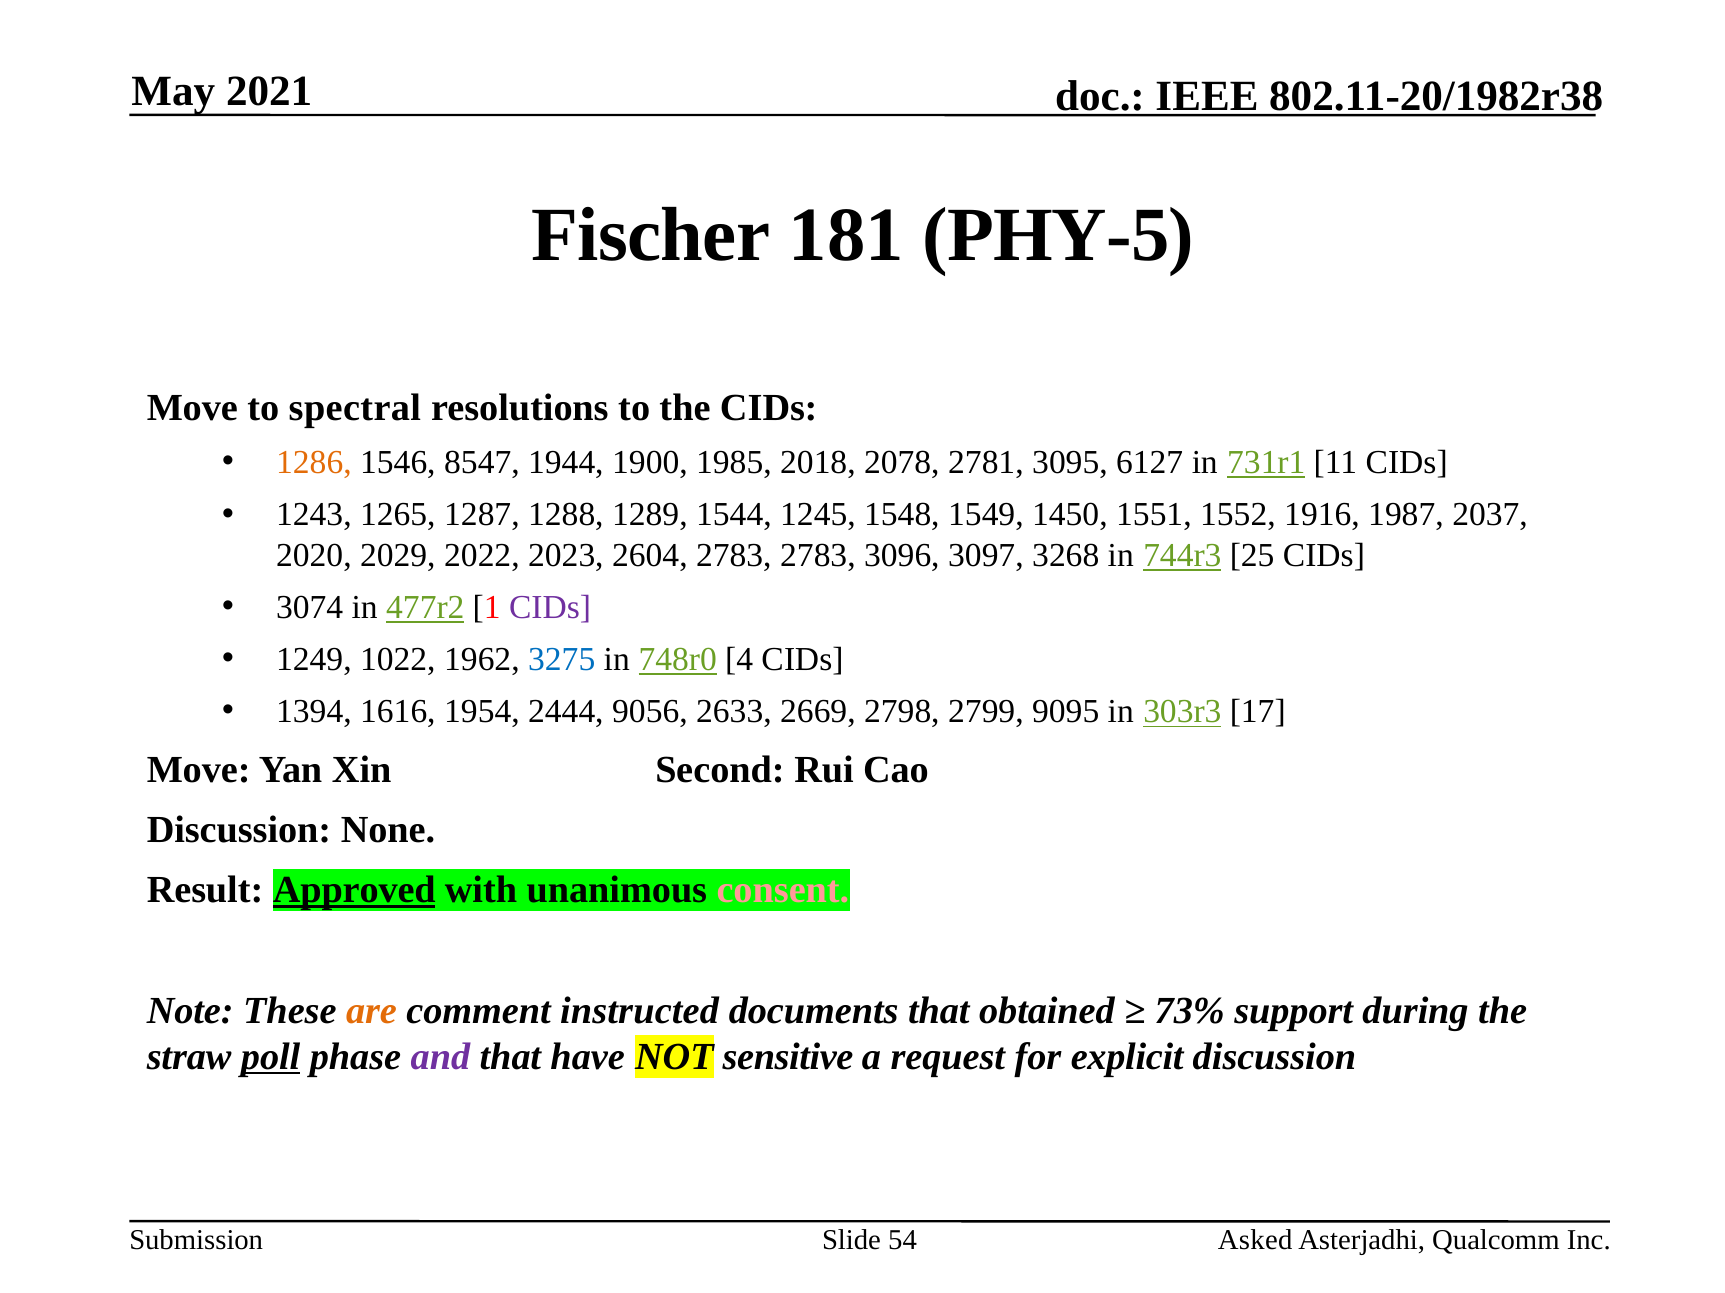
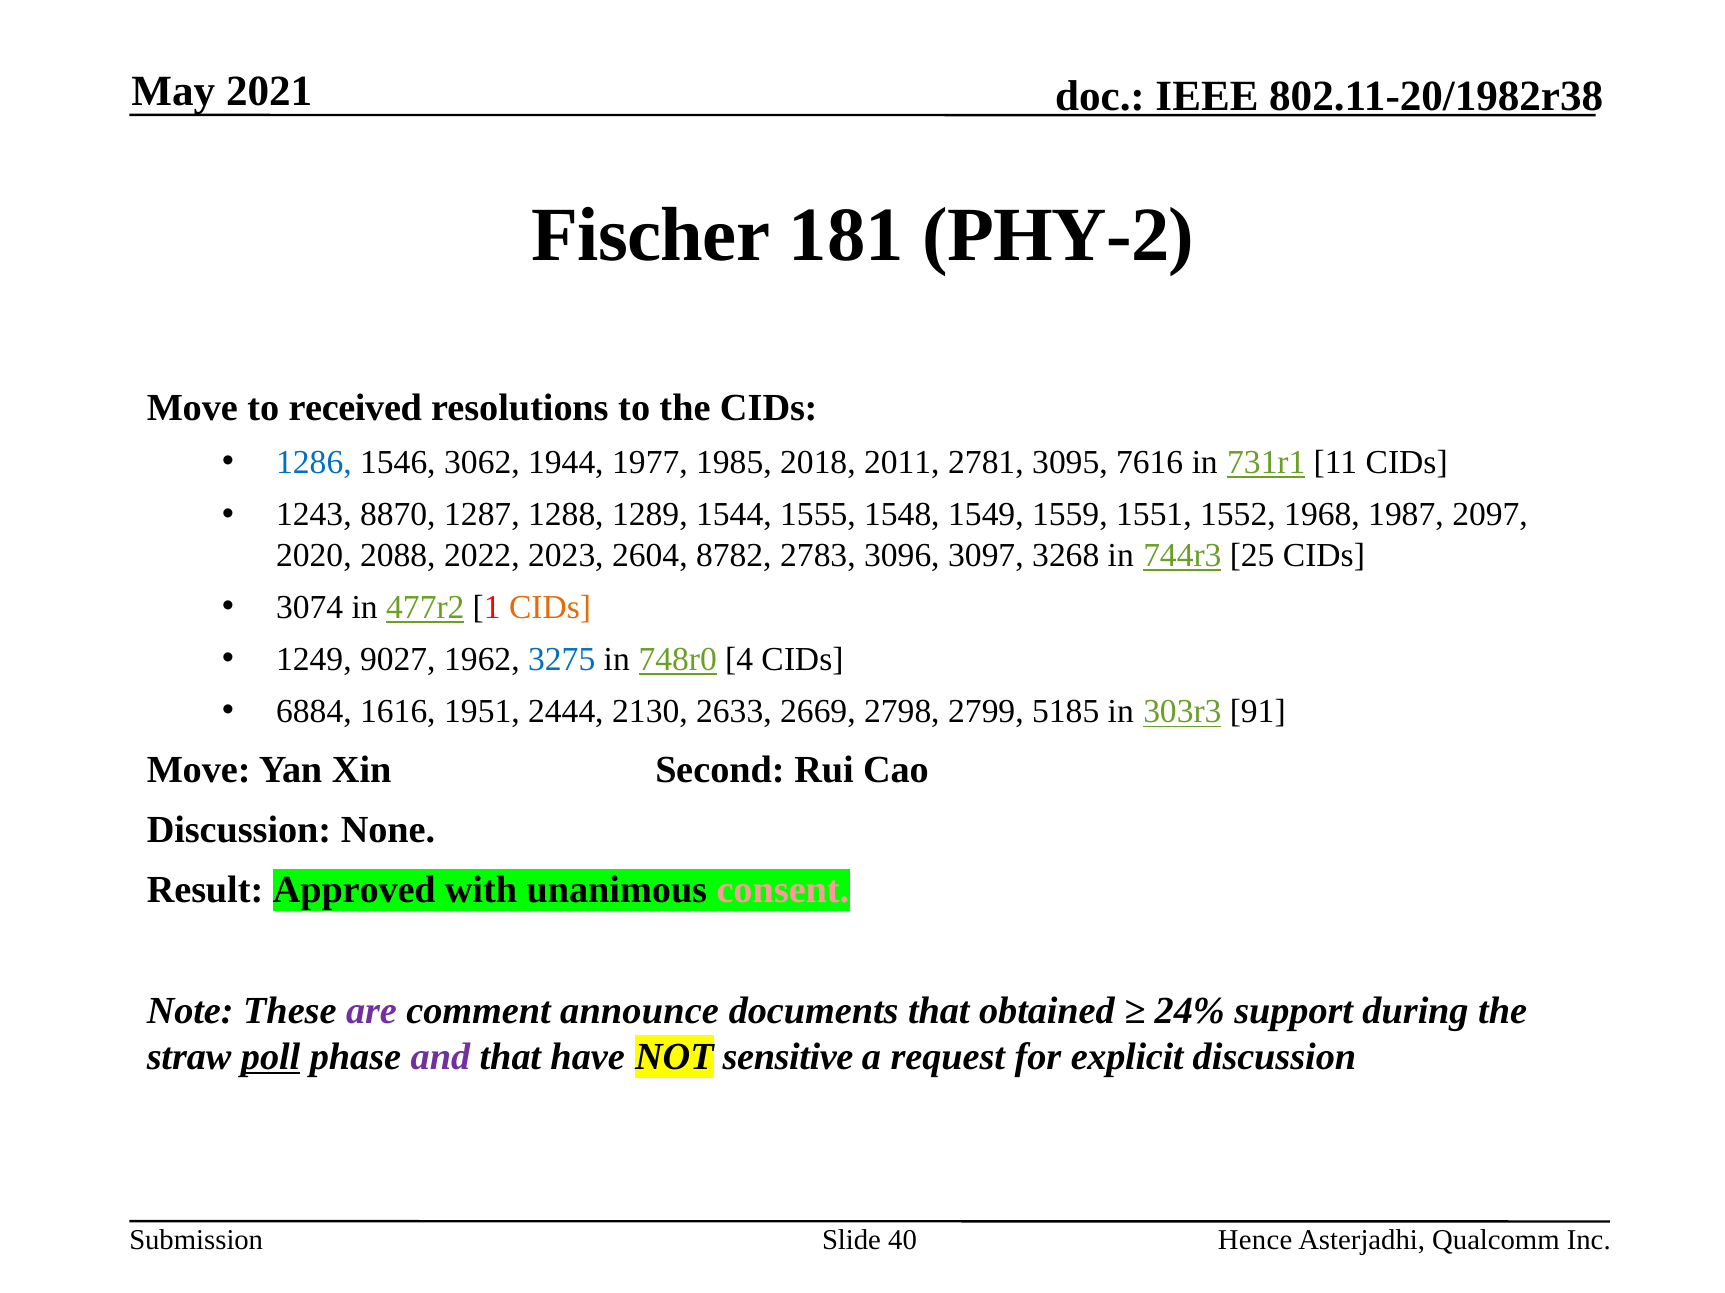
PHY-5: PHY-5 -> PHY-2
spectral: spectral -> received
1286 colour: orange -> blue
8547: 8547 -> 3062
1900: 1900 -> 1977
2078: 2078 -> 2011
6127: 6127 -> 7616
1265: 1265 -> 8870
1245: 1245 -> 1555
1450: 1450 -> 1559
1916: 1916 -> 1968
2037: 2037 -> 2097
2029: 2029 -> 2088
2604 2783: 2783 -> 8782
CIDs at (550, 608) colour: purple -> orange
1022: 1022 -> 9027
1394: 1394 -> 6884
1954: 1954 -> 1951
9056: 9056 -> 2130
9095: 9095 -> 5185
17: 17 -> 91
Approved underline: present -> none
are colour: orange -> purple
instructed: instructed -> announce
73%: 73% -> 24%
54: 54 -> 40
Asked: Asked -> Hence
